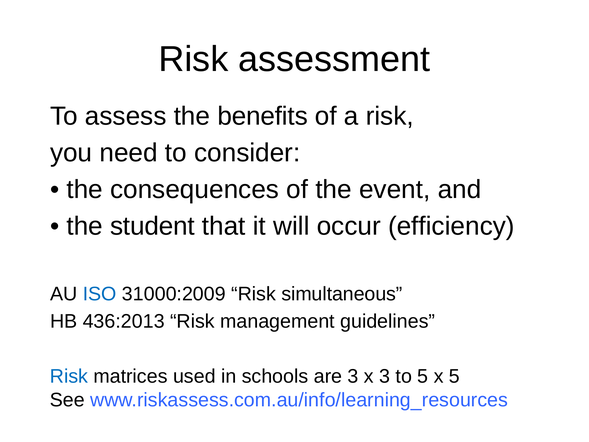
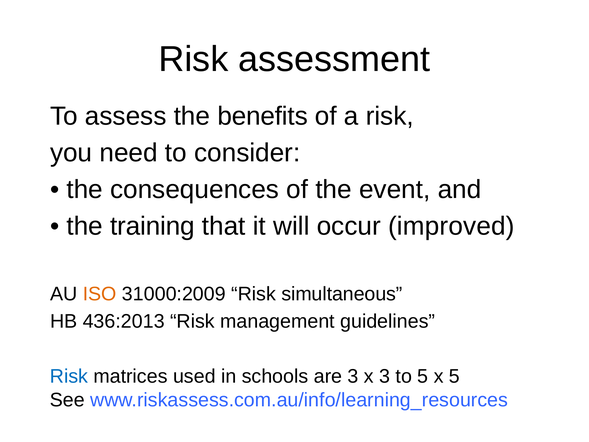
student: student -> training
efficiency: efficiency -> improved
ISO colour: blue -> orange
